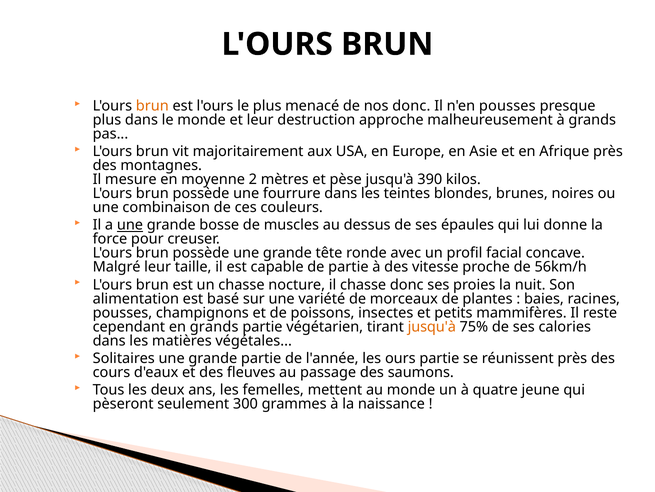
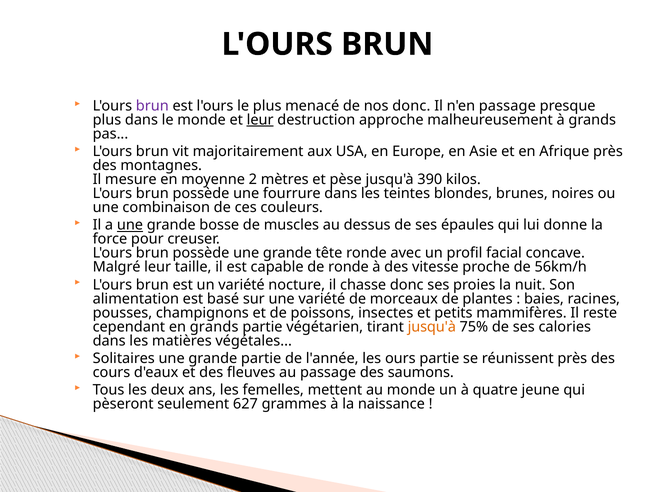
brun at (152, 106) colour: orange -> purple
n'en pousses: pousses -> passage
leur at (260, 120) underline: none -> present
de partie: partie -> ronde
un chasse: chasse -> variété
300: 300 -> 627
